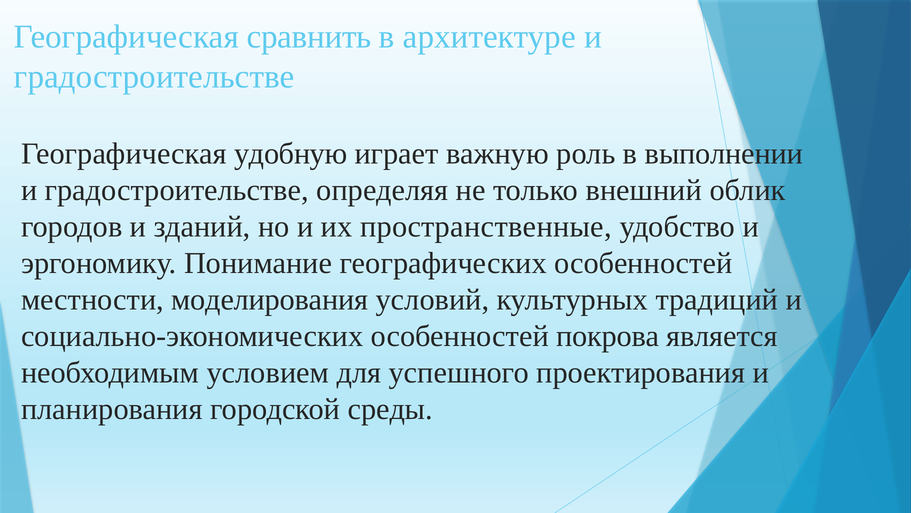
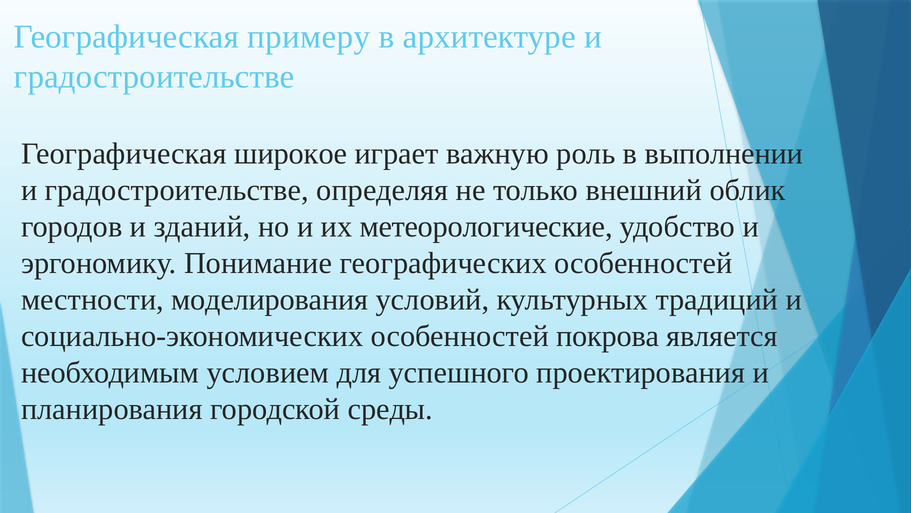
сравнить: сравнить -> примеру
удобную: удобную -> широкое
пространственные: пространственные -> метеорологические
